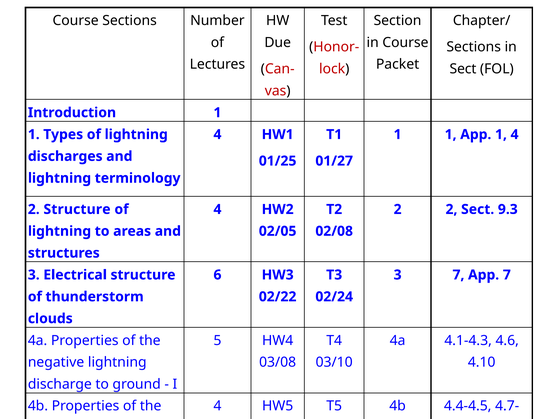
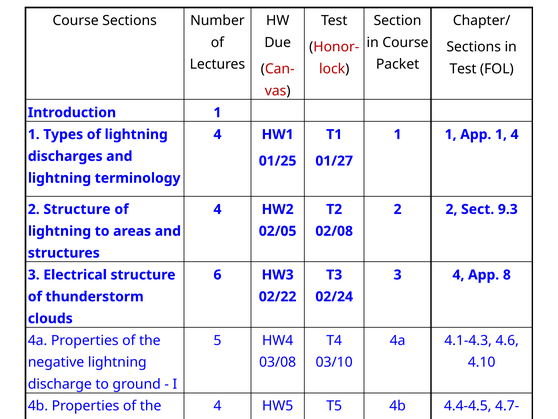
Sect at (463, 69): Sect -> Test
3 7: 7 -> 4
App 7: 7 -> 8
